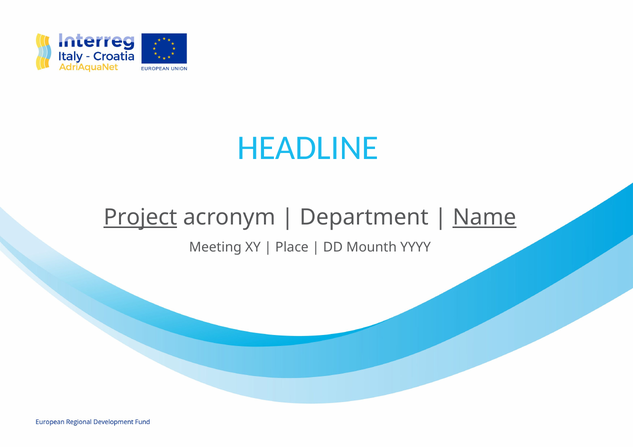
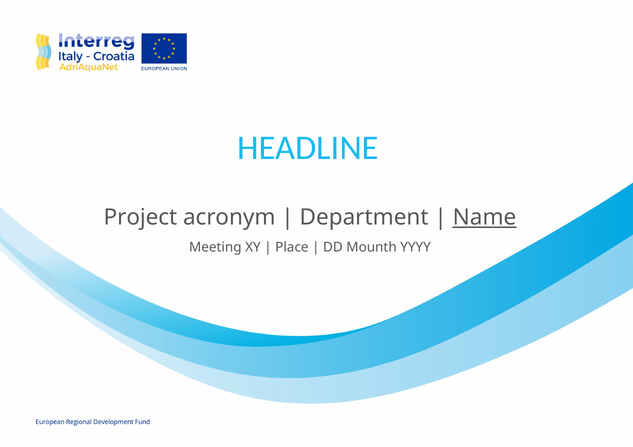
Project underline: present -> none
